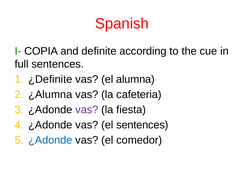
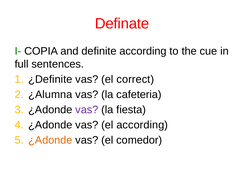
Spanish: Spanish -> Definate
alumna: alumna -> correct
el sentences: sentences -> according
¿Adonde at (50, 140) colour: blue -> orange
